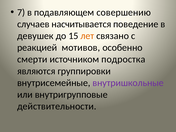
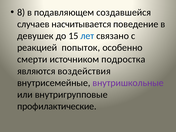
7: 7 -> 8
совершению: совершению -> создавшейся
лет colour: orange -> blue
мотивов: мотивов -> попыток
группировки: группировки -> воздействия
действительности: действительности -> профилактические
